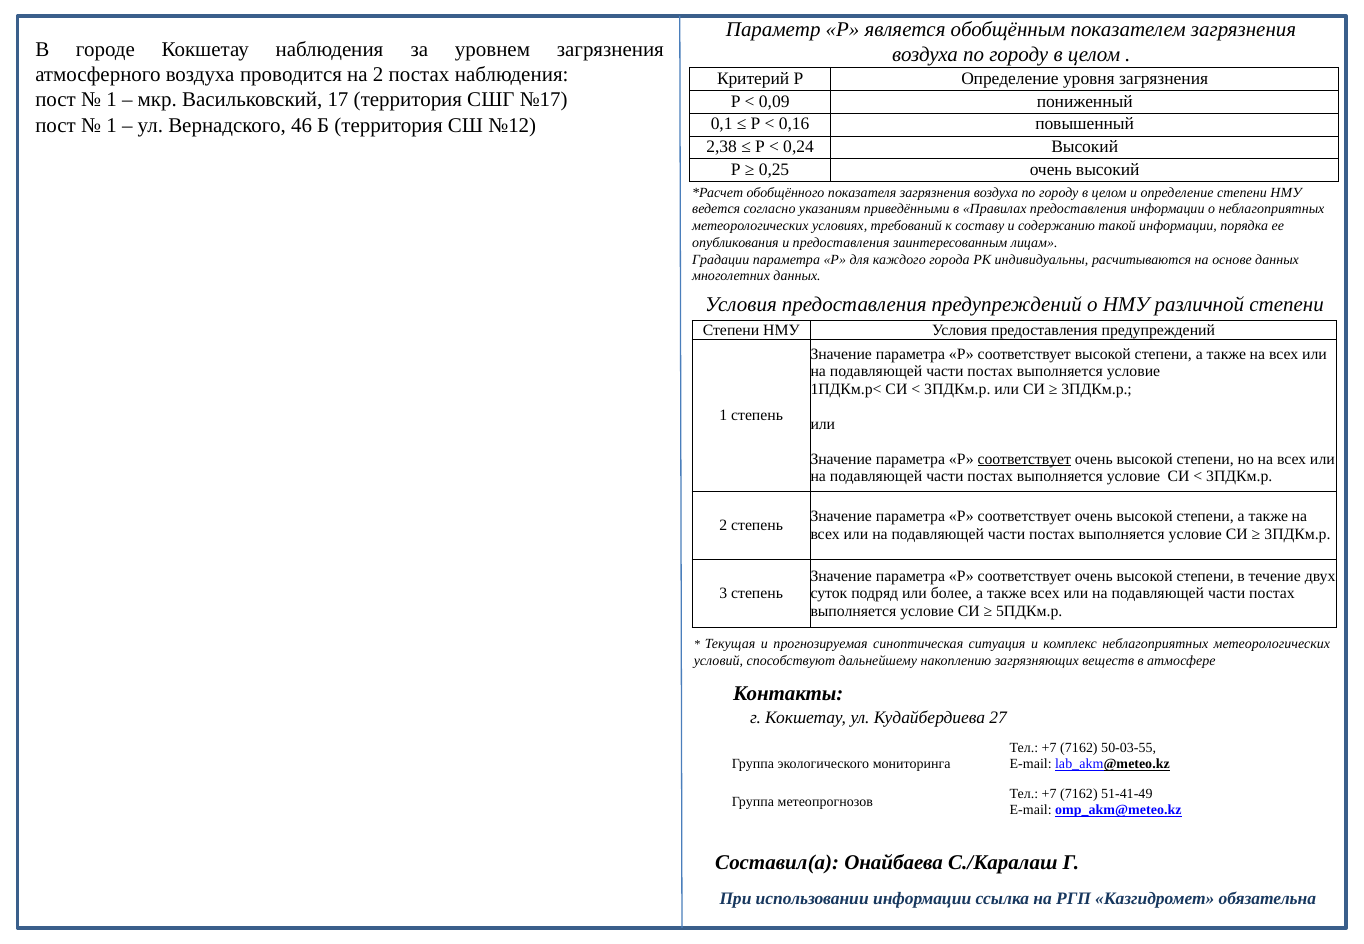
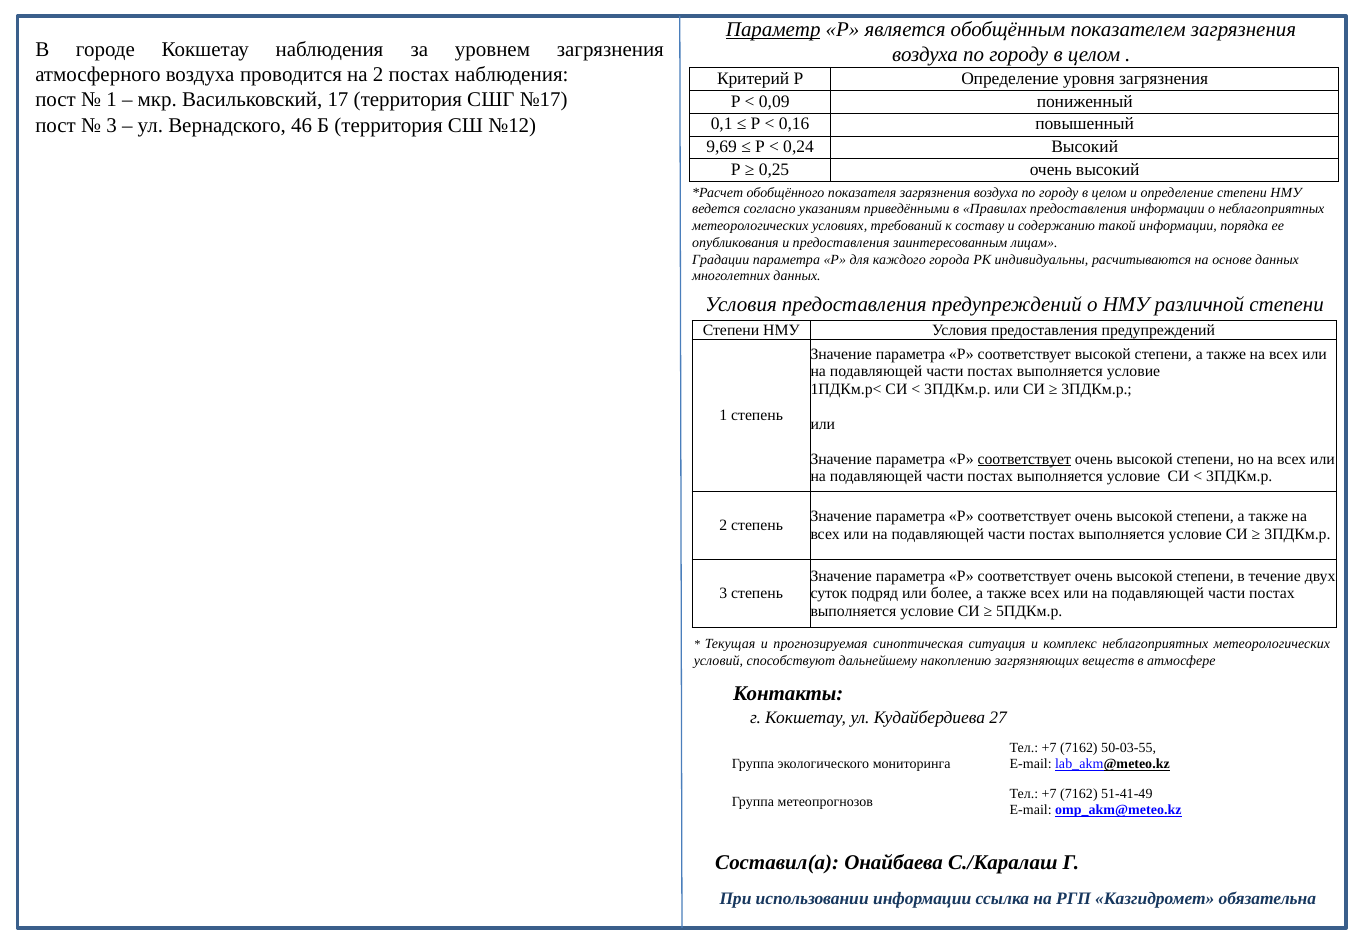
Параметр underline: none -> present
1 at (112, 125): 1 -> 3
2,38: 2,38 -> 9,69
